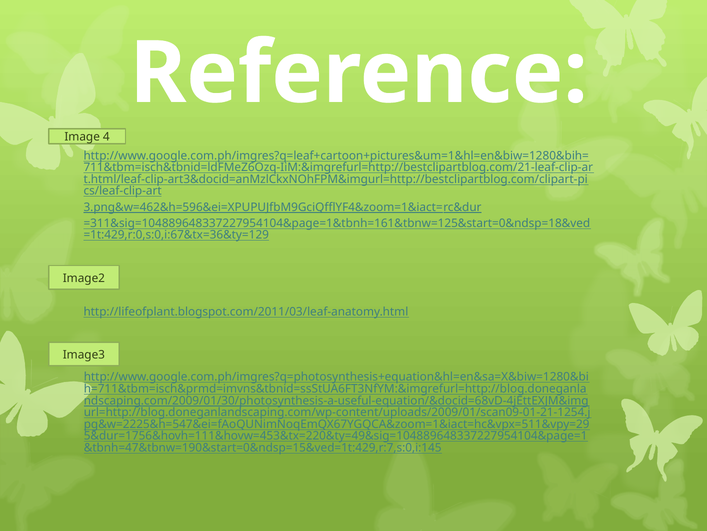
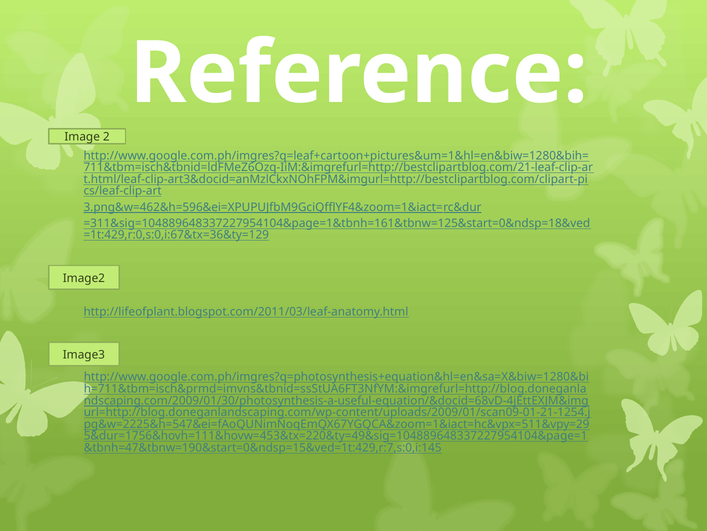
4: 4 -> 2
